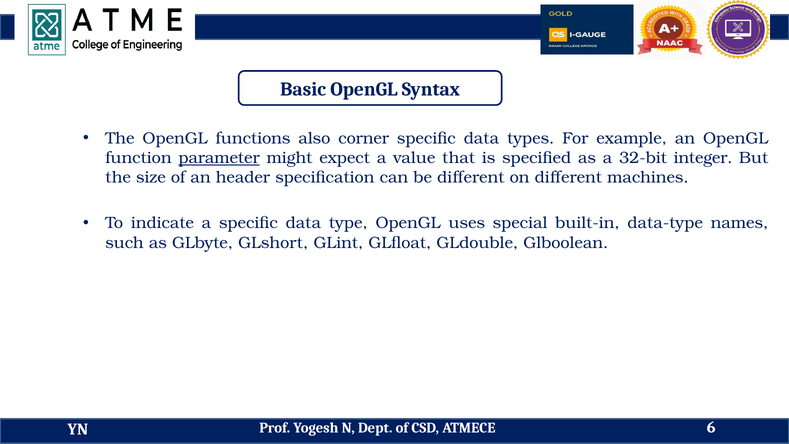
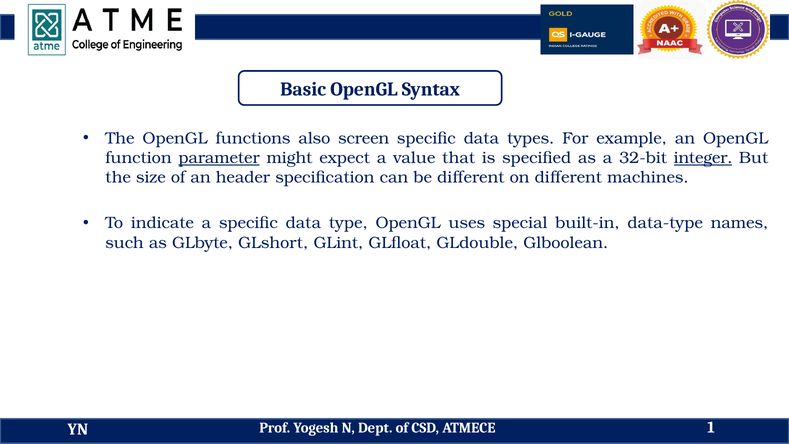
corner: corner -> screen
integer underline: none -> present
6: 6 -> 1
